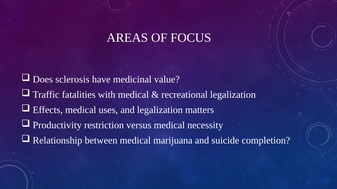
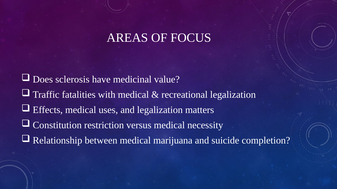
Productivity: Productivity -> Constitution
